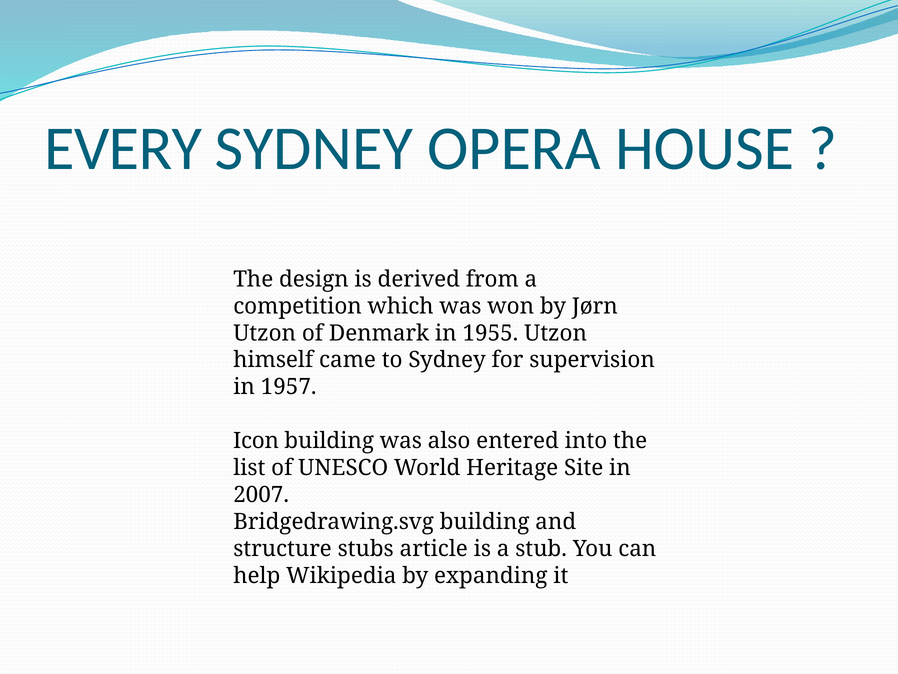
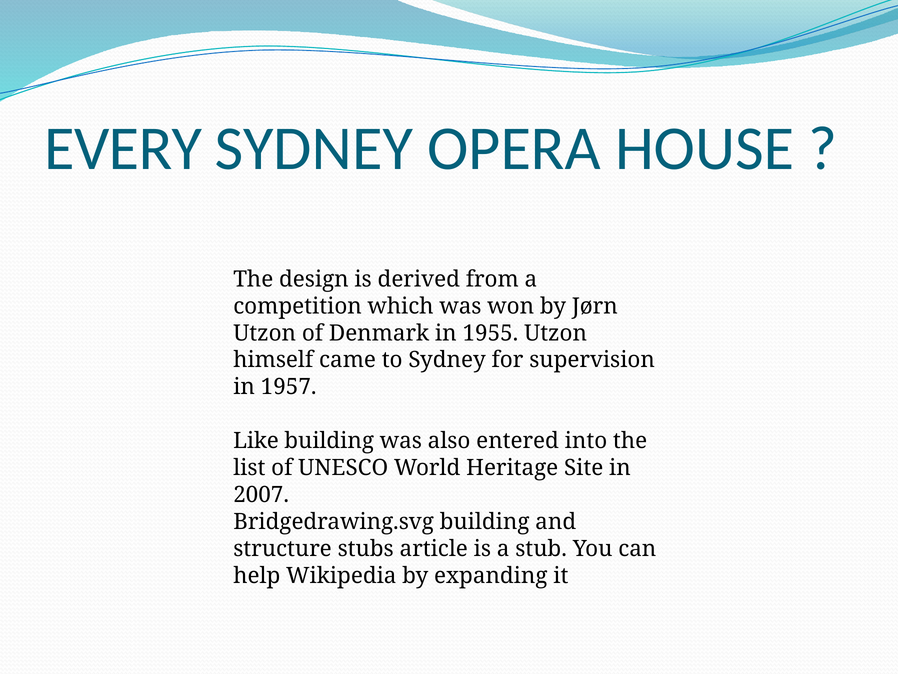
Icon: Icon -> Like
